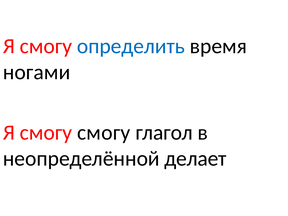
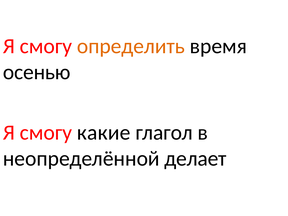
определить colour: blue -> orange
ногами: ногами -> осенью
смогу смогу: смогу -> какие
